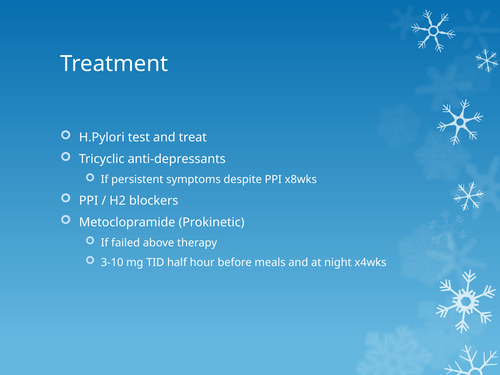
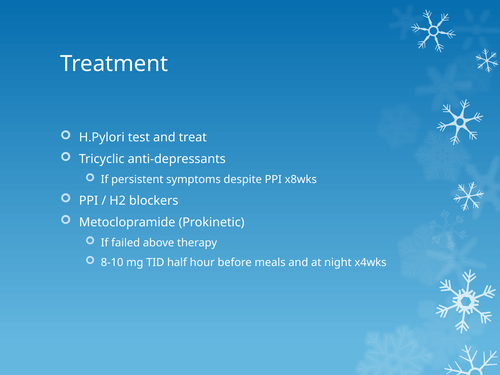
3-10: 3-10 -> 8-10
